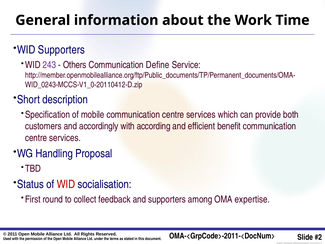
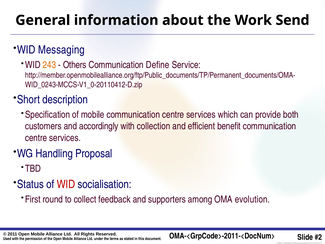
Time: Time -> Send
WID Supporters: Supporters -> Messaging
243 colour: purple -> orange
according: according -> collection
expertise: expertise -> evolution
